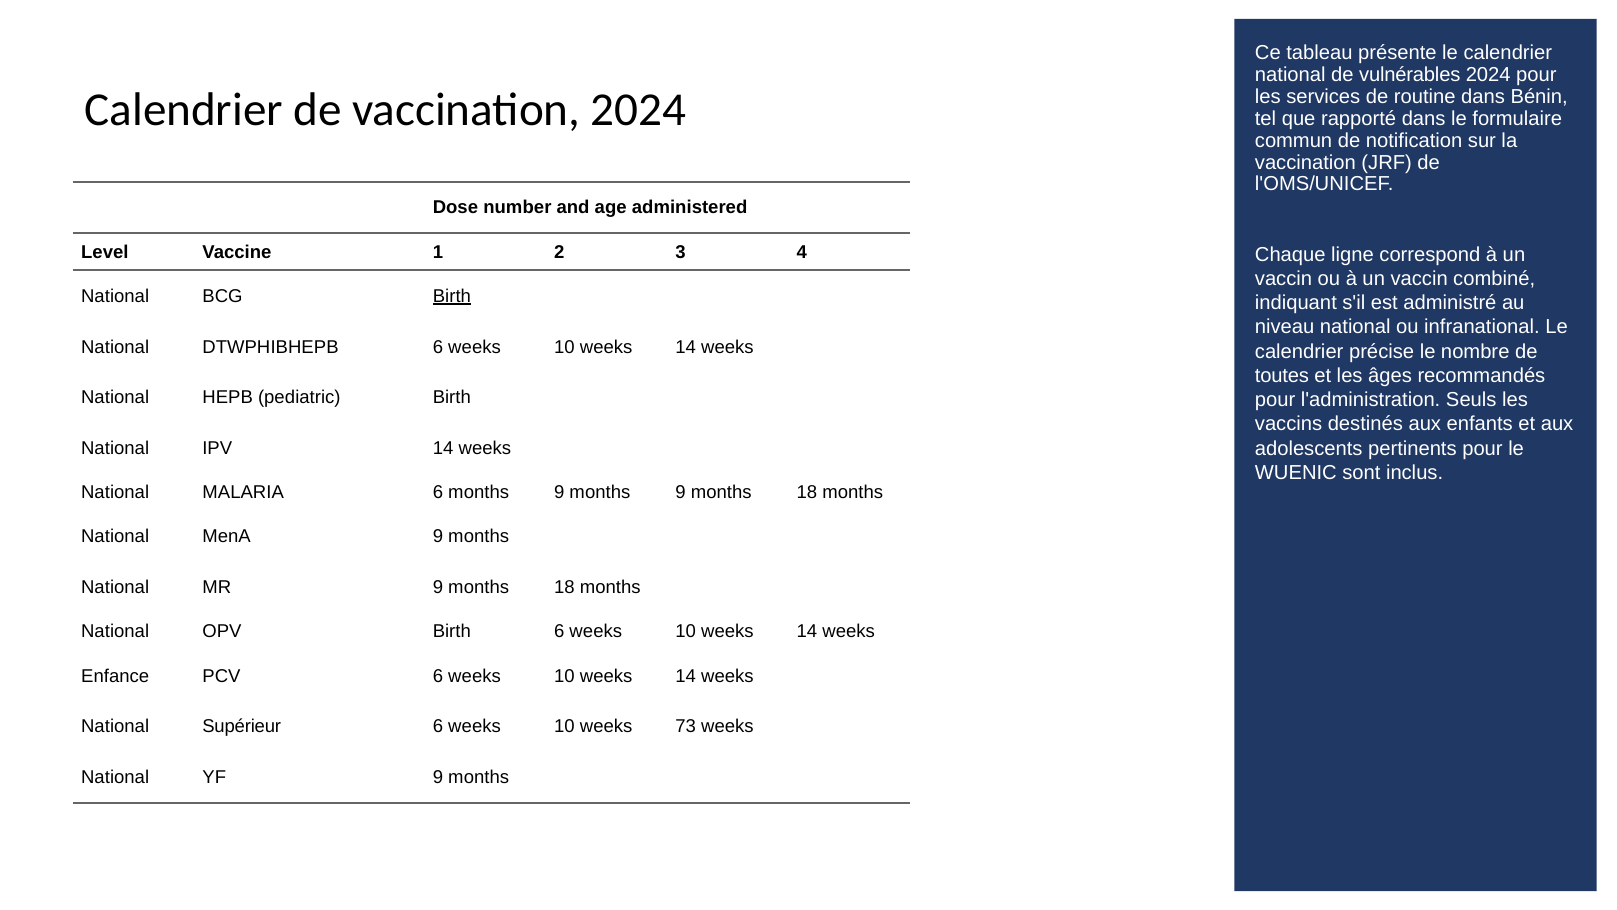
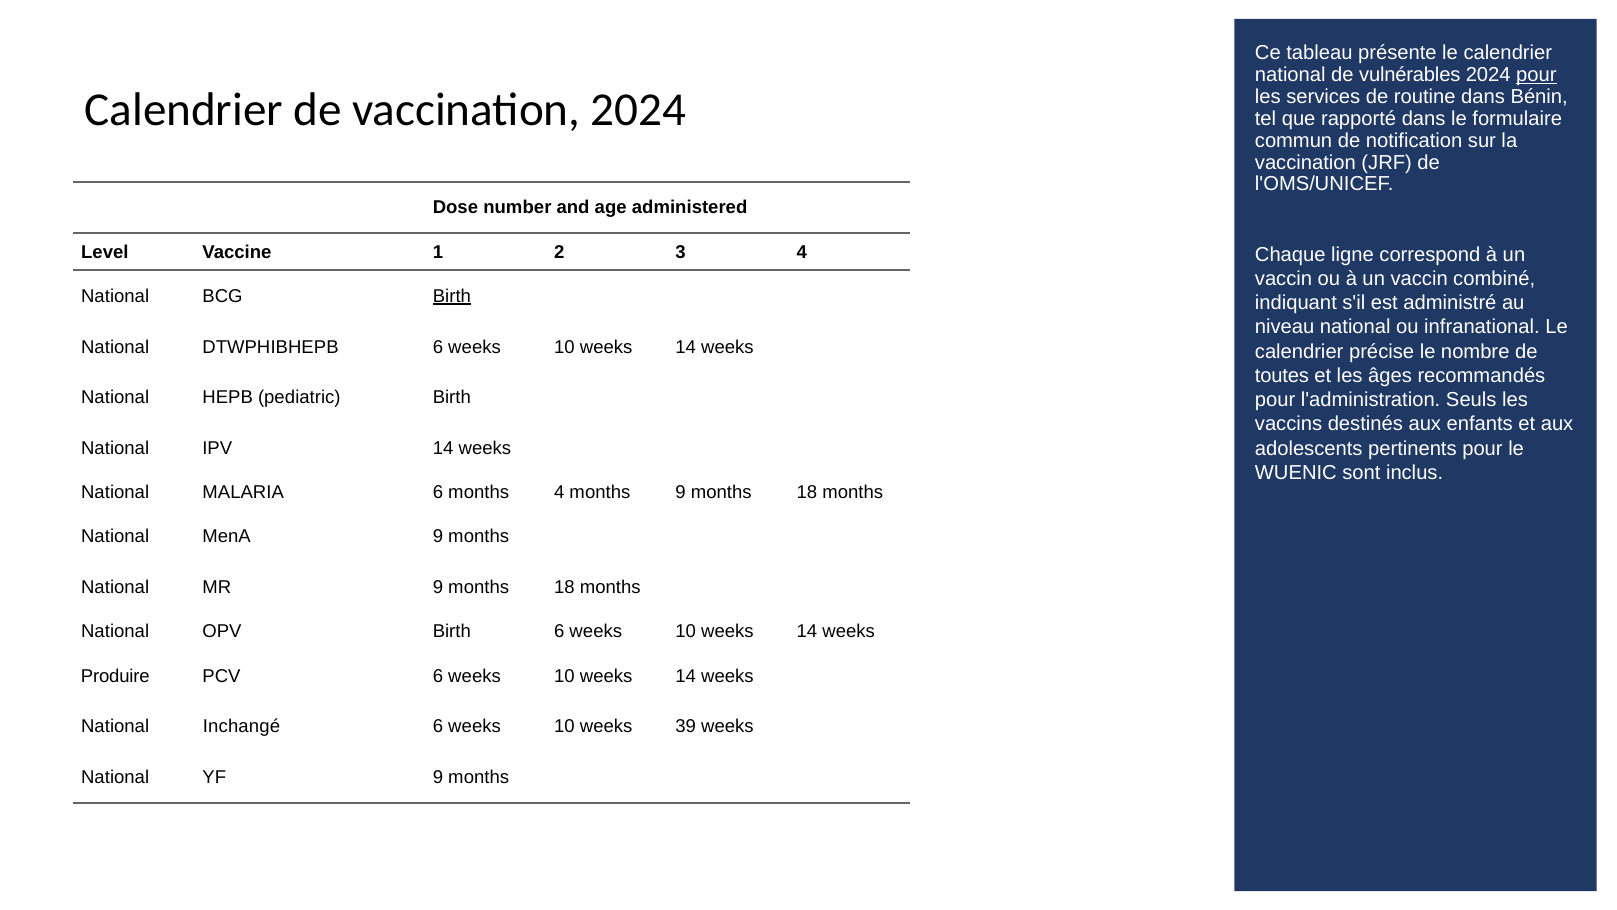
pour at (1536, 75) underline: none -> present
6 months 9: 9 -> 4
Enfance: Enfance -> Produire
Supérieur: Supérieur -> Inchangé
73: 73 -> 39
